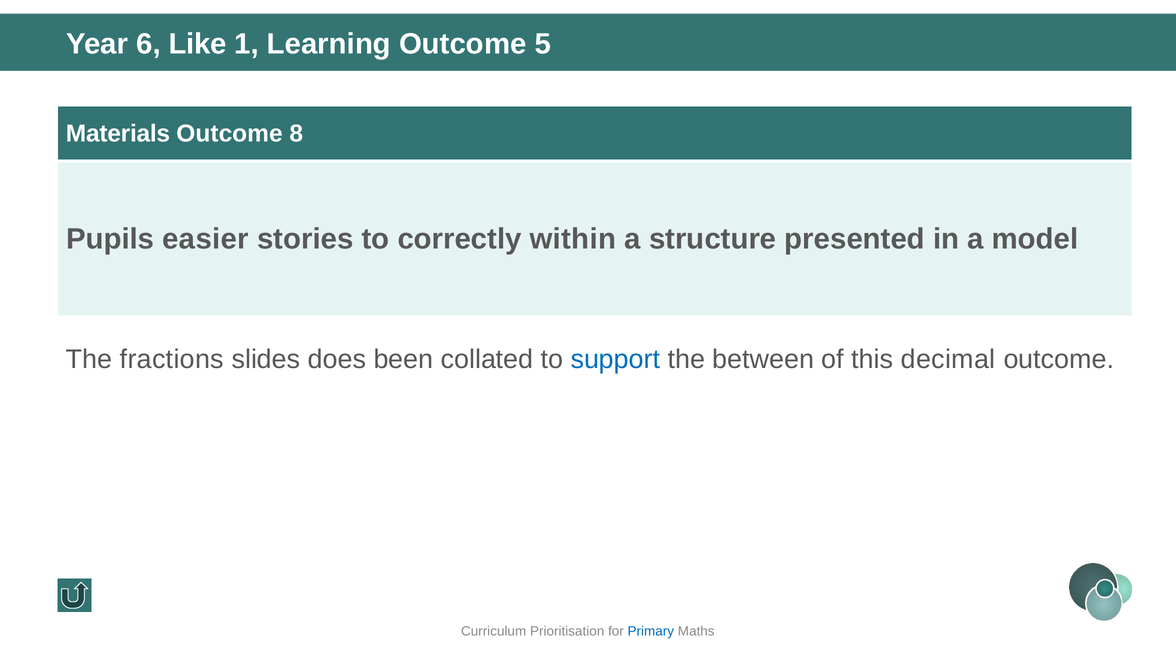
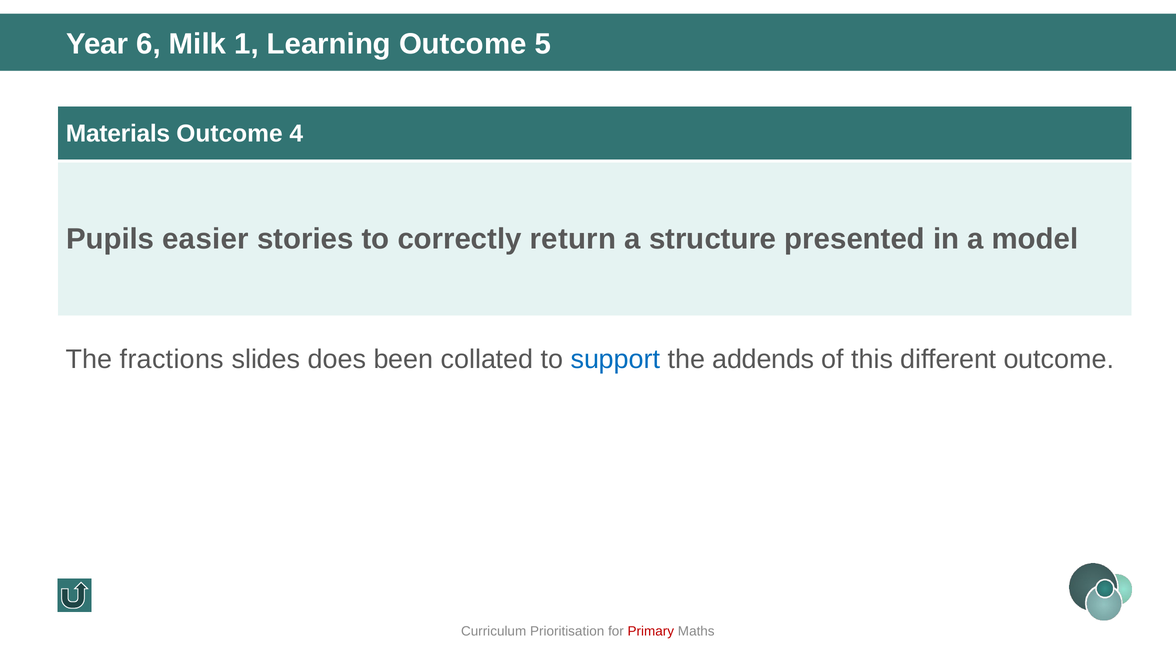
Like: Like -> Milk
8: 8 -> 4
within: within -> return
between: between -> addends
decimal: decimal -> different
Primary colour: blue -> red
